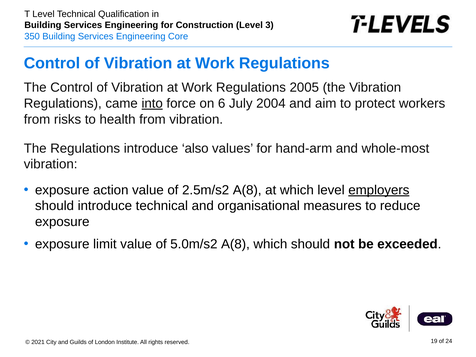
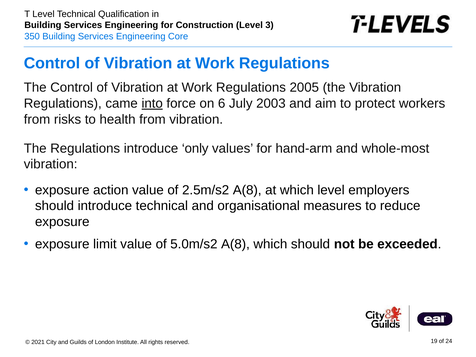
2004: 2004 -> 2003
also: also -> only
employers underline: present -> none
